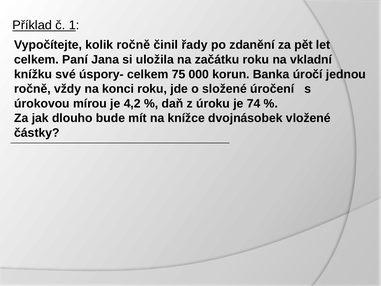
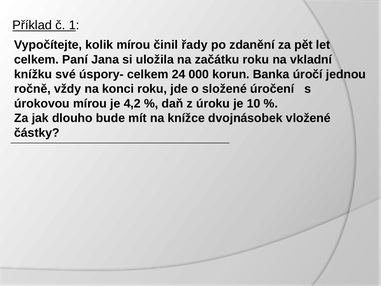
kolik ročně: ročně -> mírou
75: 75 -> 24
74: 74 -> 10
